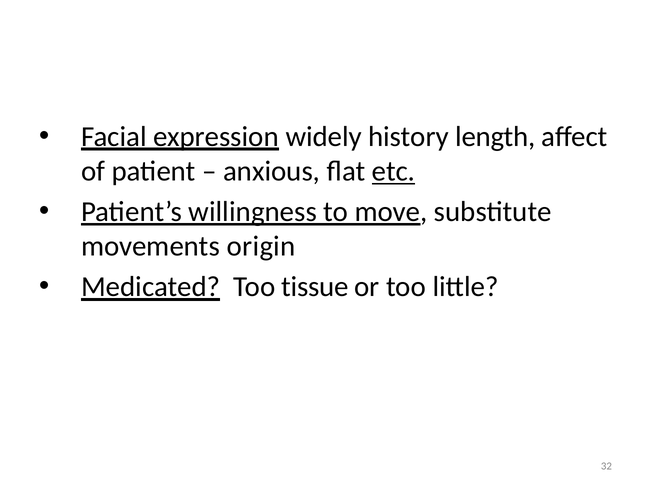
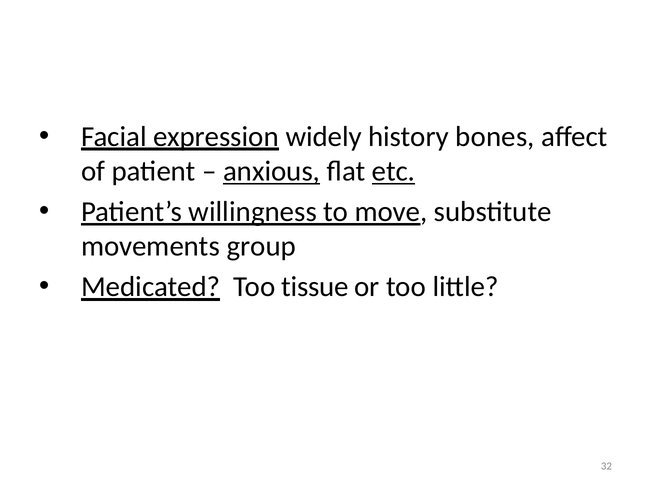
length: length -> bones
anxious underline: none -> present
origin: origin -> group
